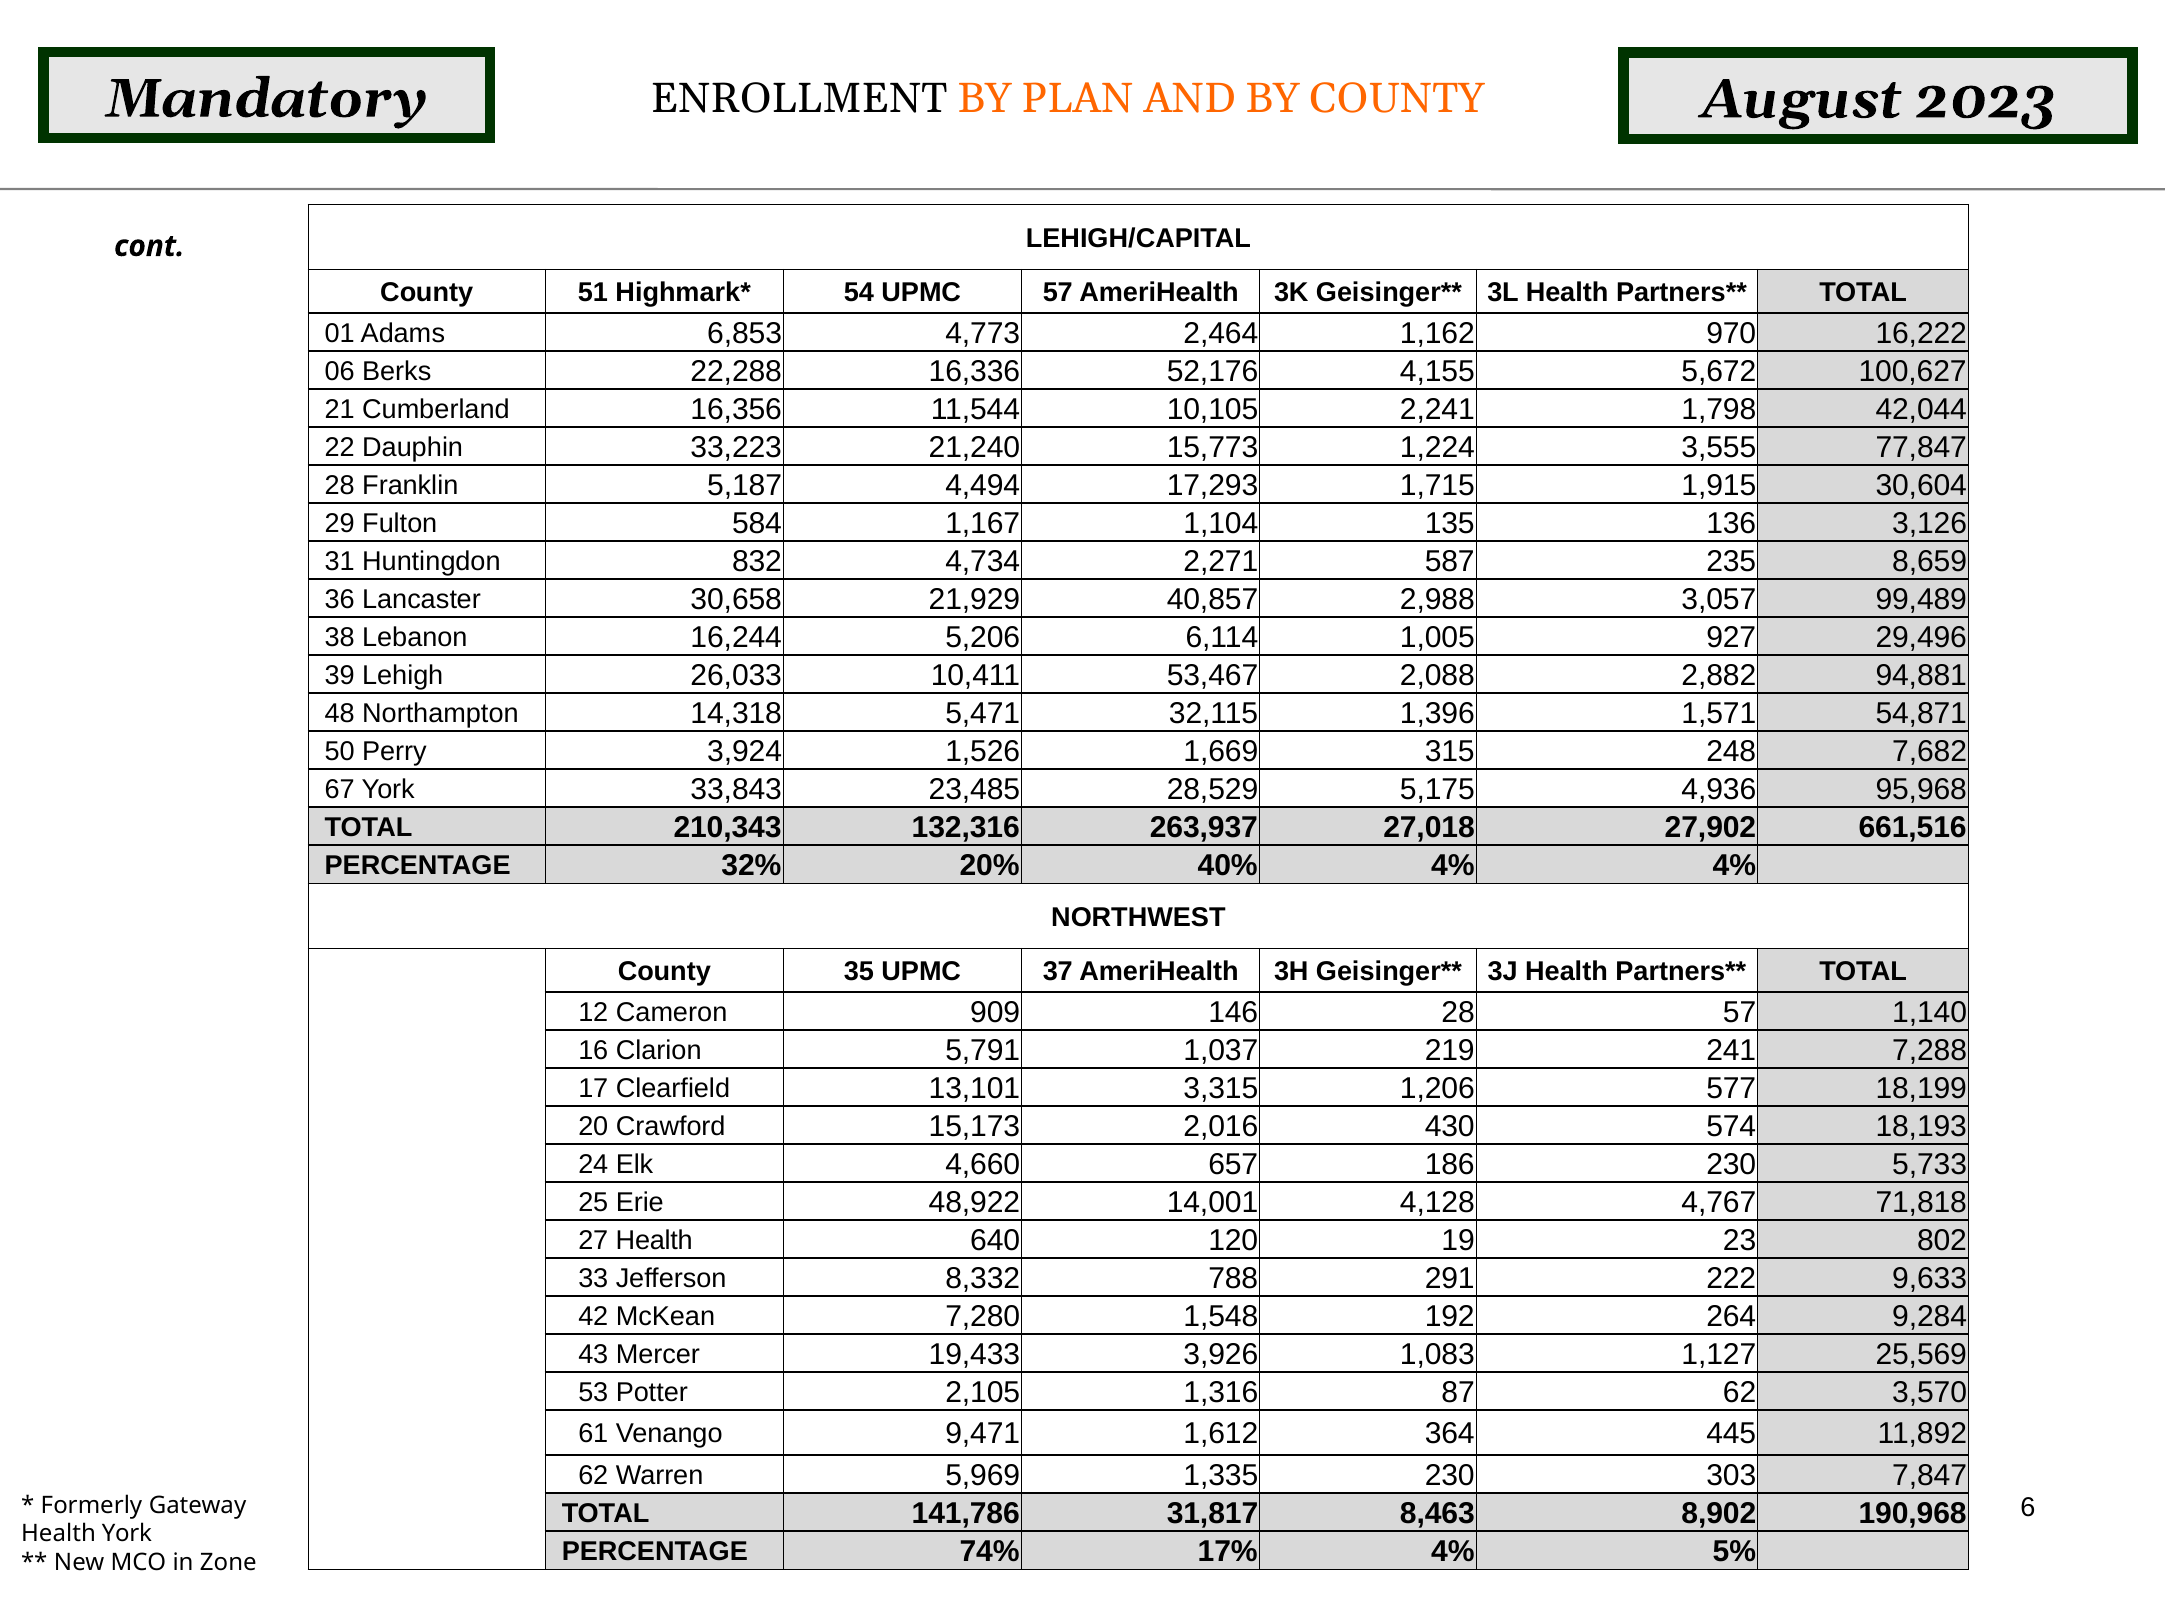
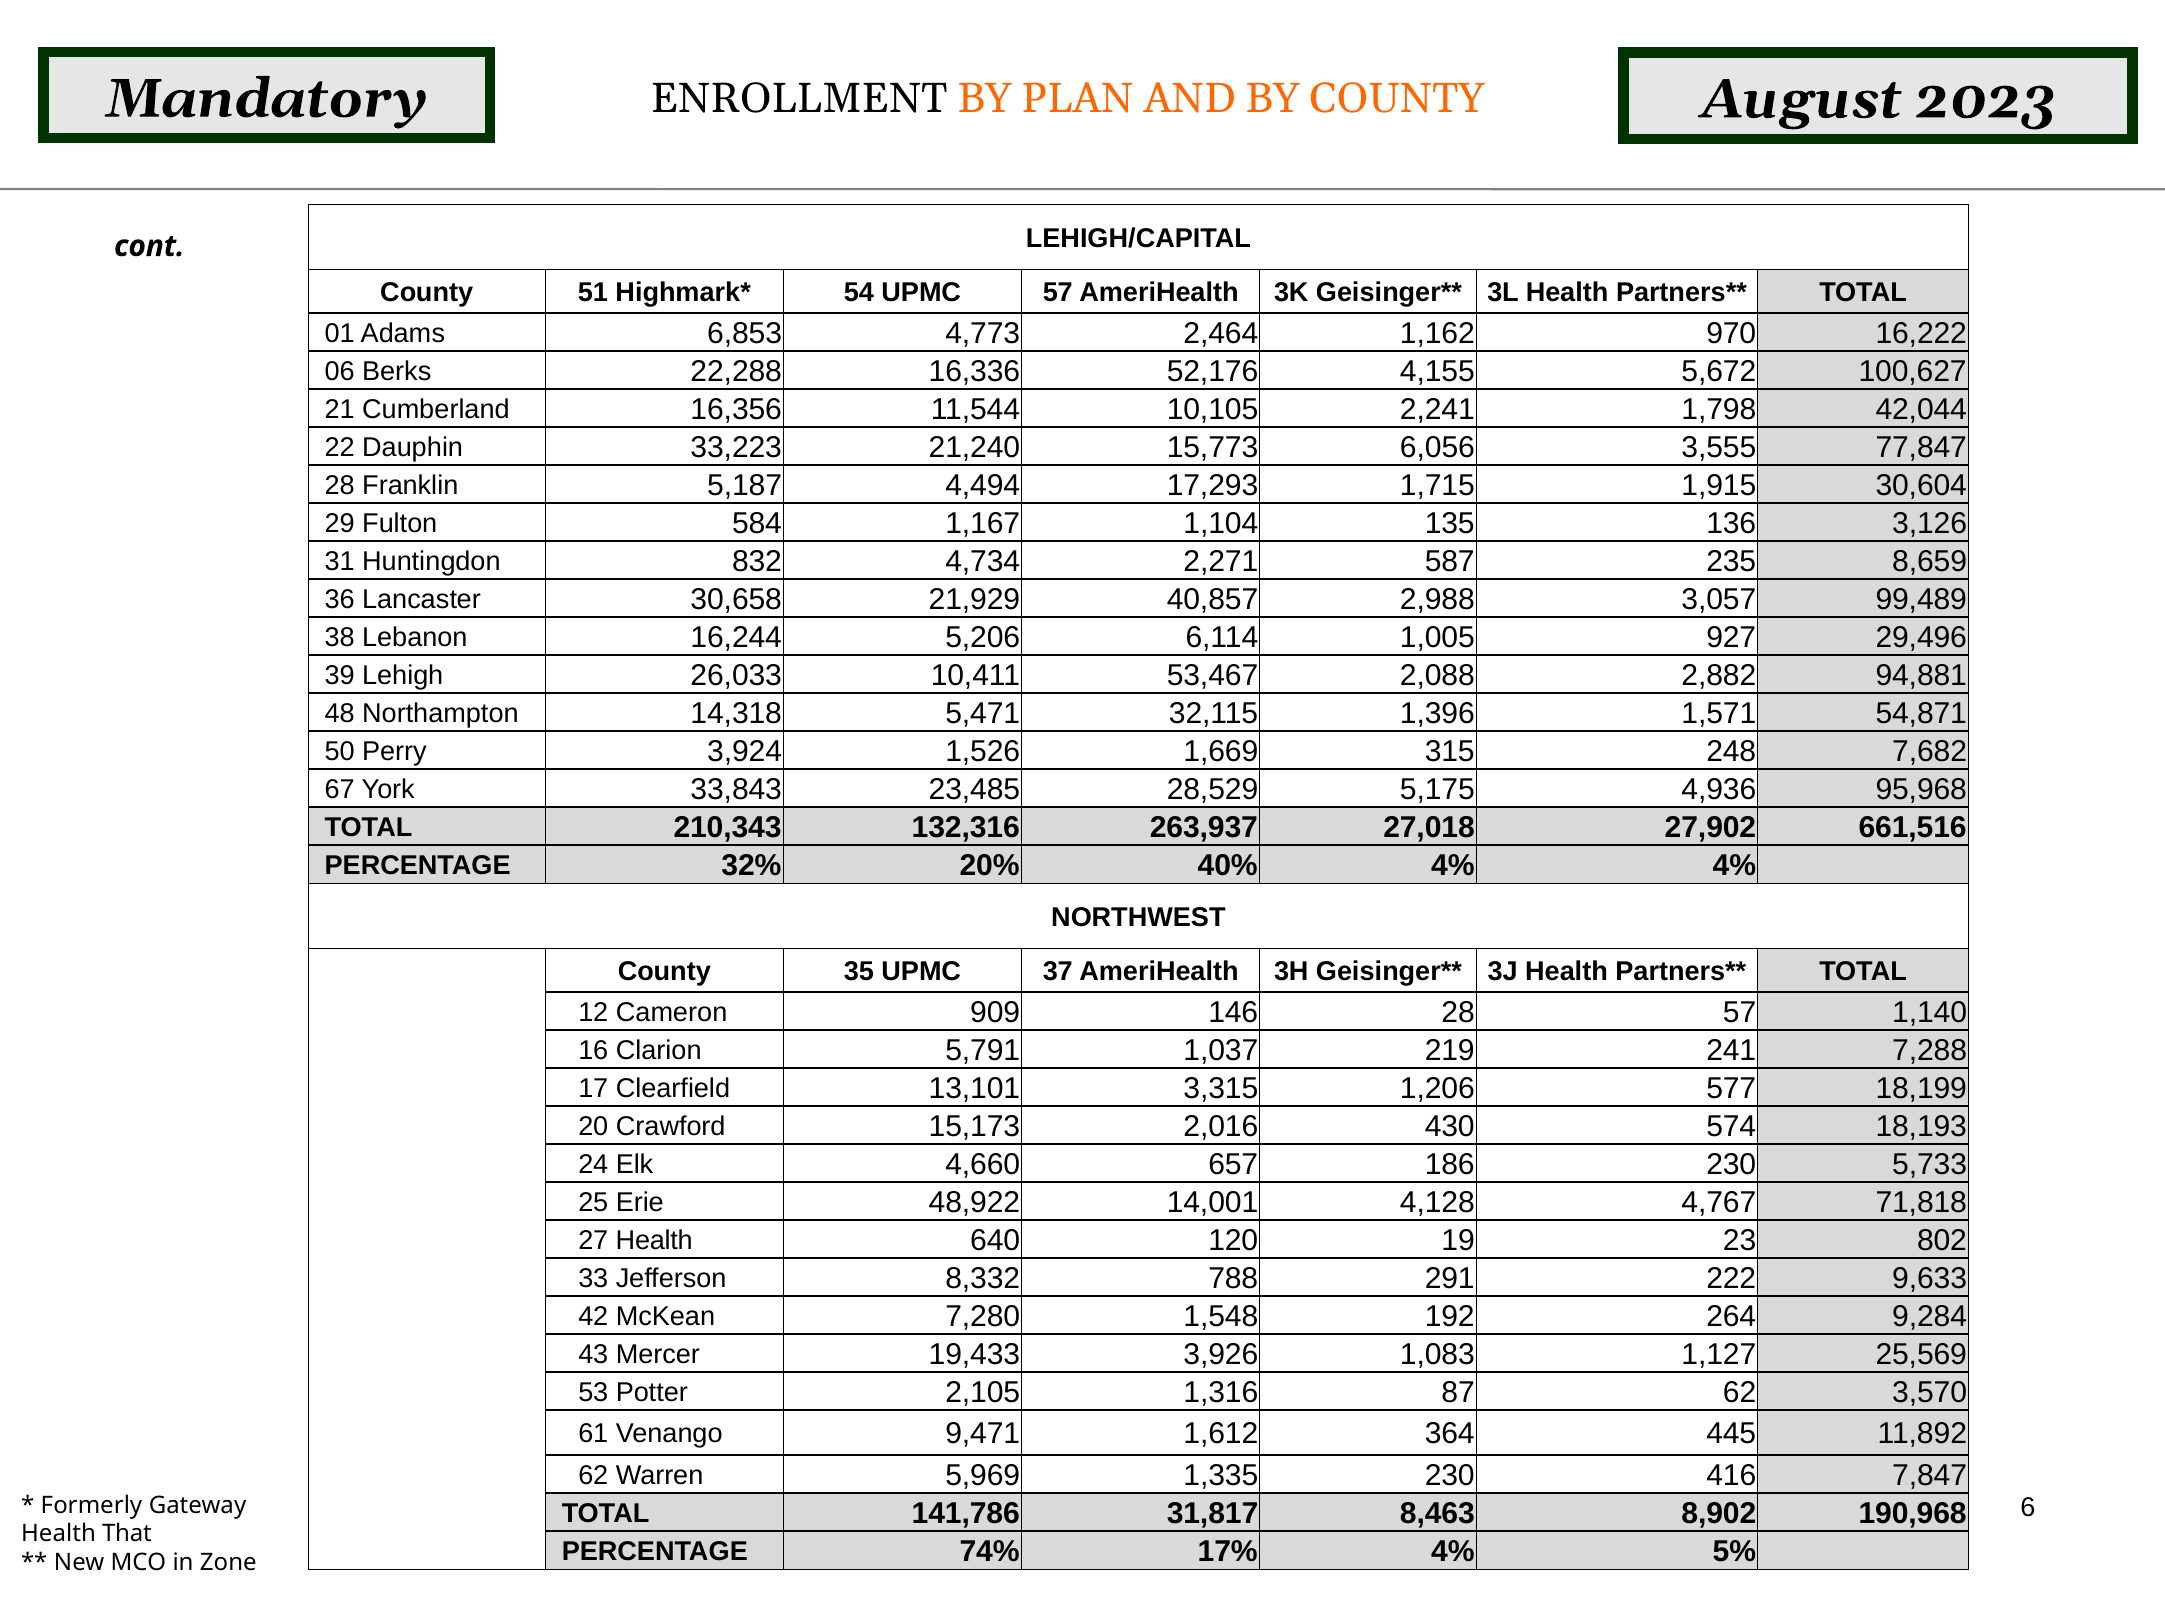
1,224: 1,224 -> 6,056
303: 303 -> 416
Health York: York -> That
